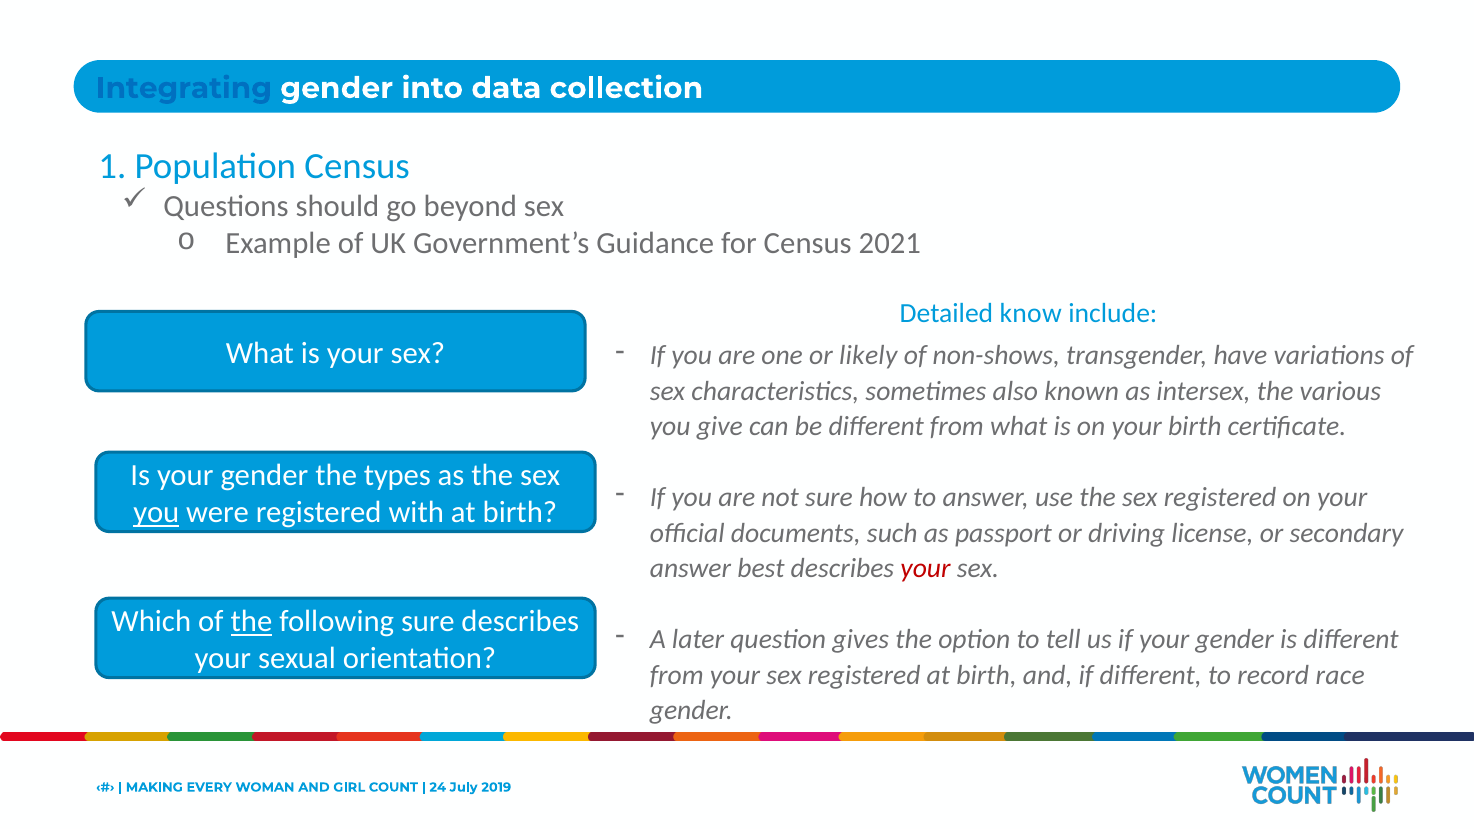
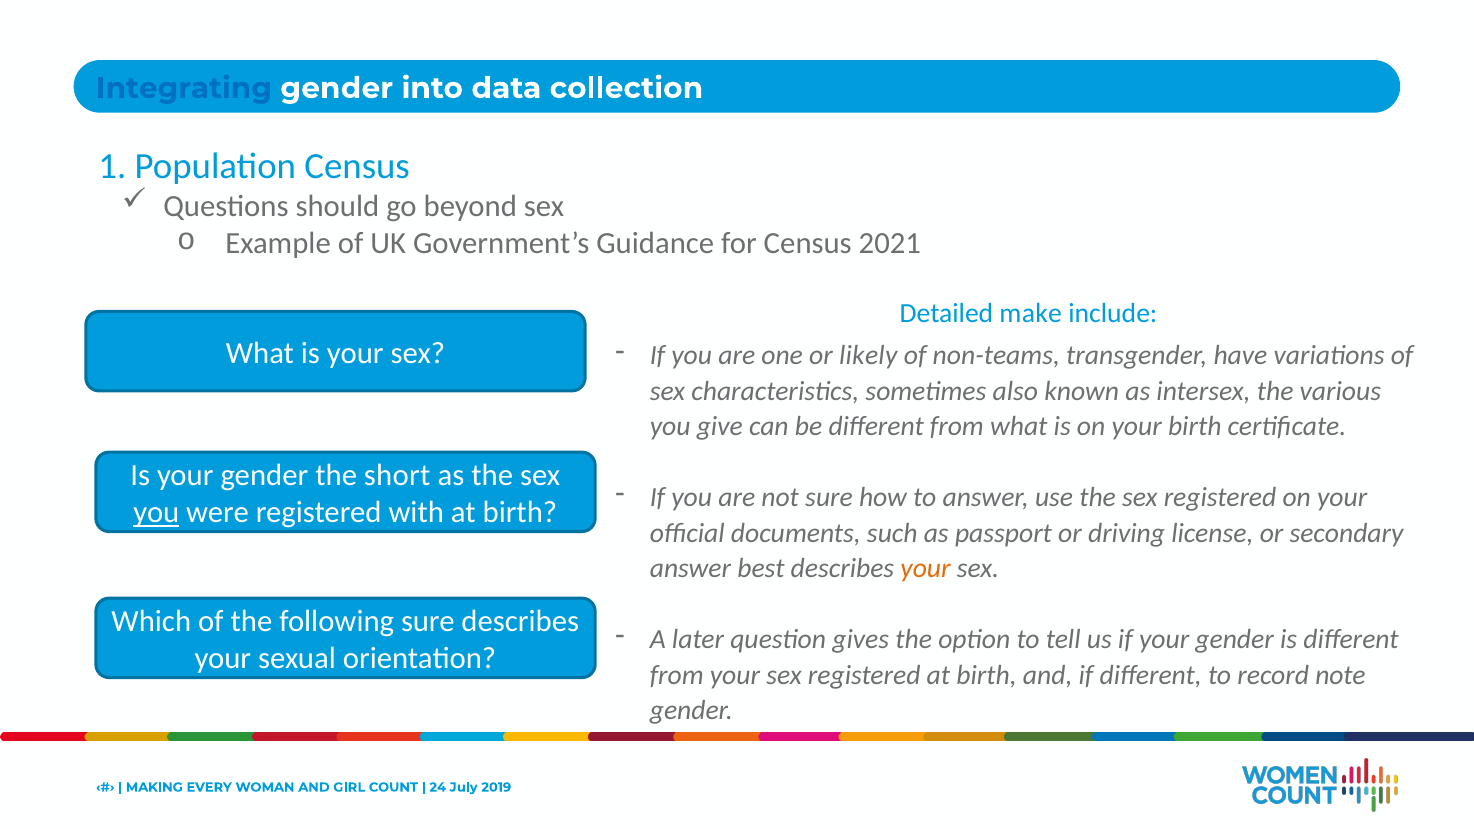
know: know -> make
non-shows: non-shows -> non-teams
types: types -> short
your at (926, 569) colour: red -> orange
the at (251, 622) underline: present -> none
race: race -> note
